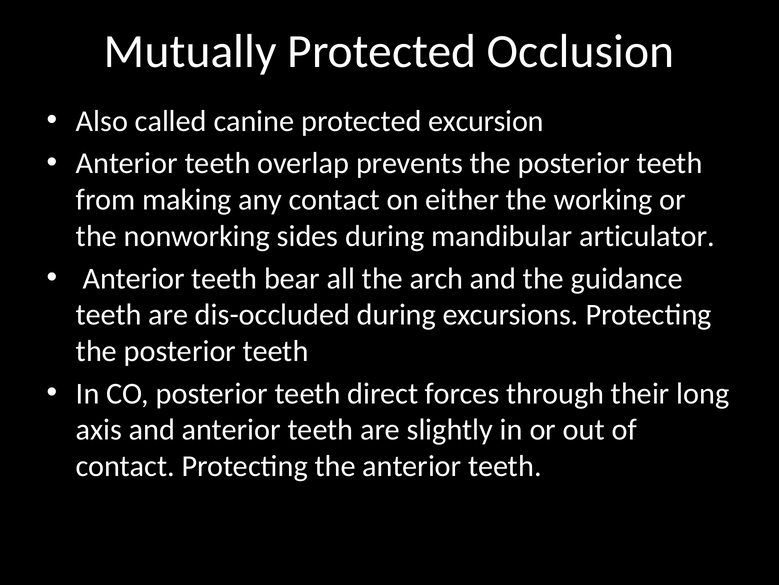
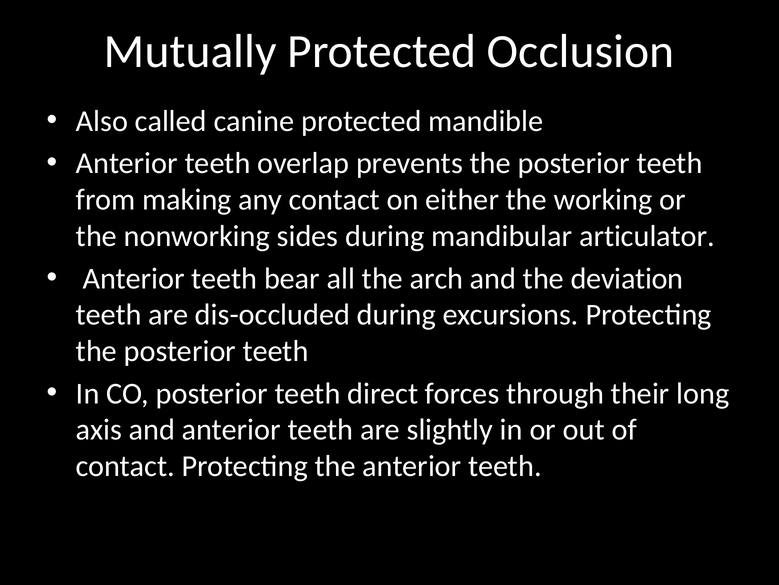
excursion: excursion -> mandible
guidance: guidance -> deviation
